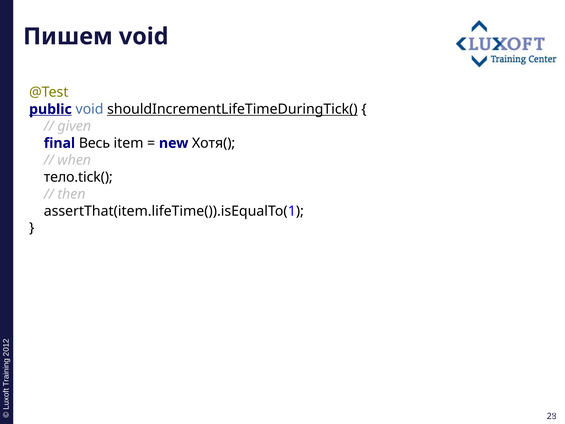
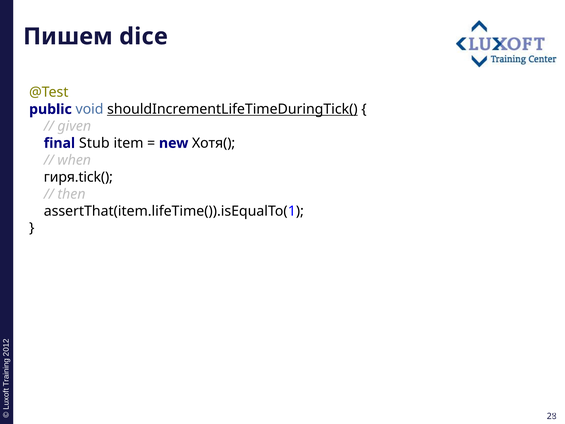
Пишем void: void -> dice
public underline: present -> none
Весь: Весь -> Stub
тело.tick(: тело.tick( -> гиря.tick(
